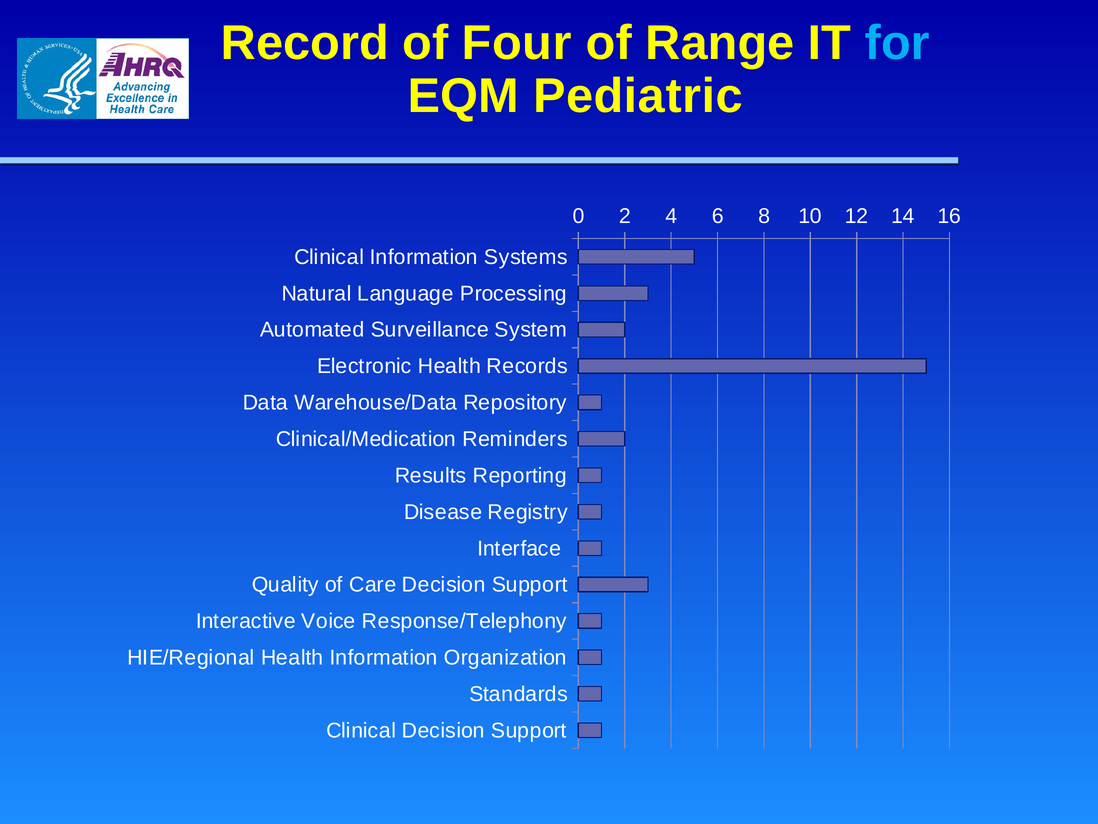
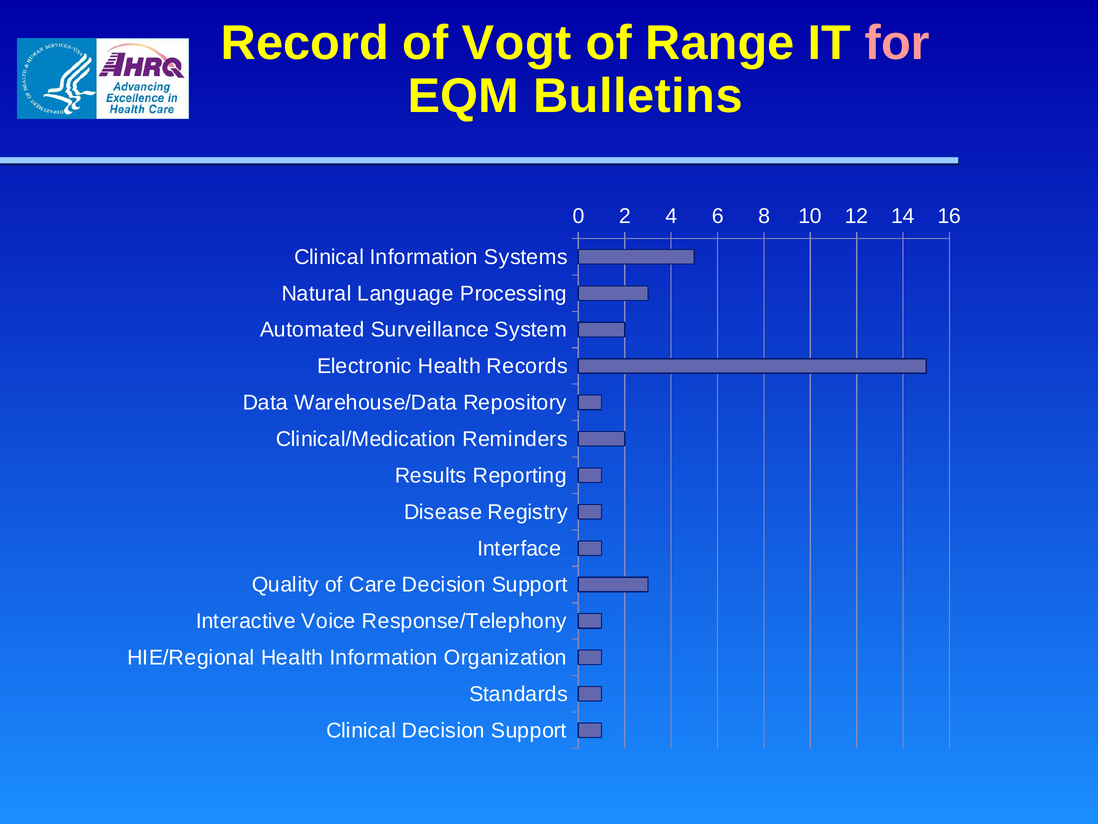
Four: Four -> Vogt
for colour: light blue -> pink
Pediatric: Pediatric -> Bulletins
